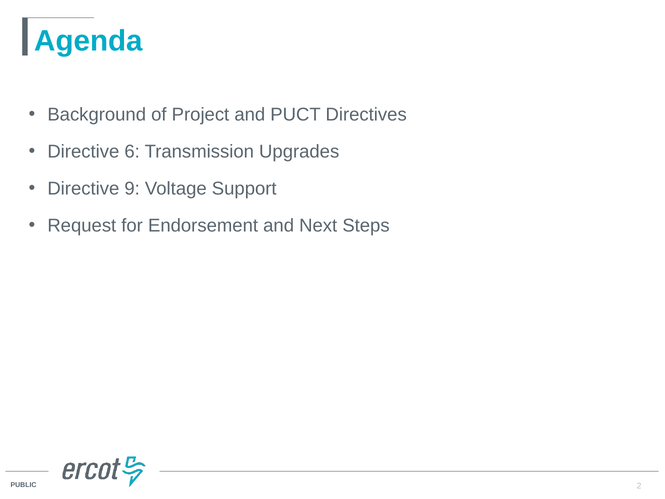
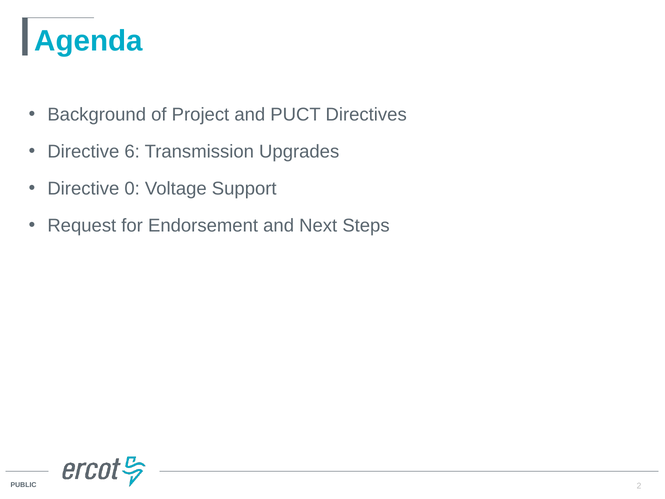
9: 9 -> 0
